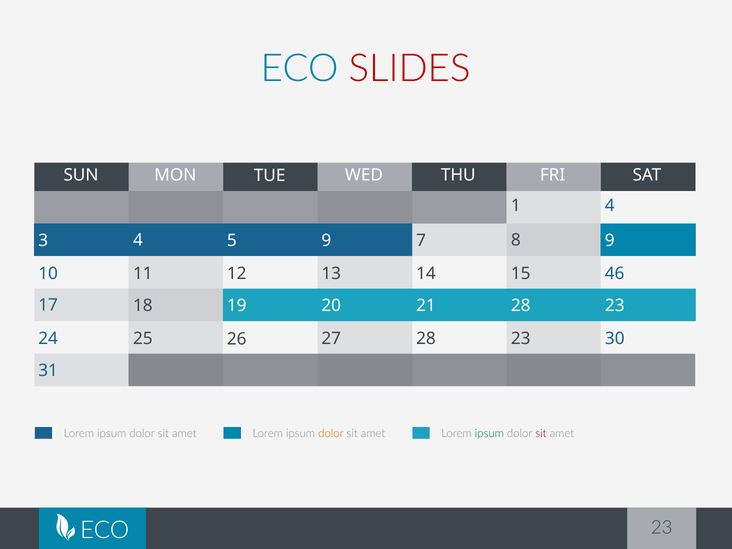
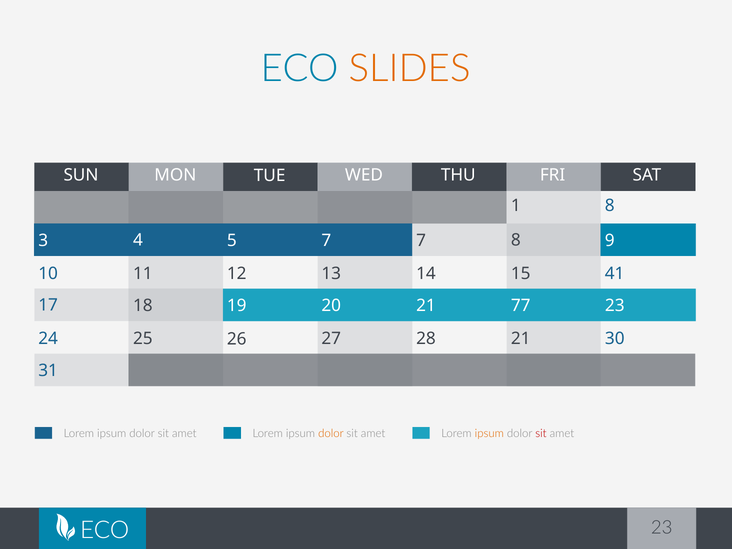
SLIDES colour: red -> orange
1 4: 4 -> 8
5 9: 9 -> 7
46: 46 -> 41
21 28: 28 -> 77
28 23: 23 -> 21
ipsum at (489, 433) colour: green -> orange
